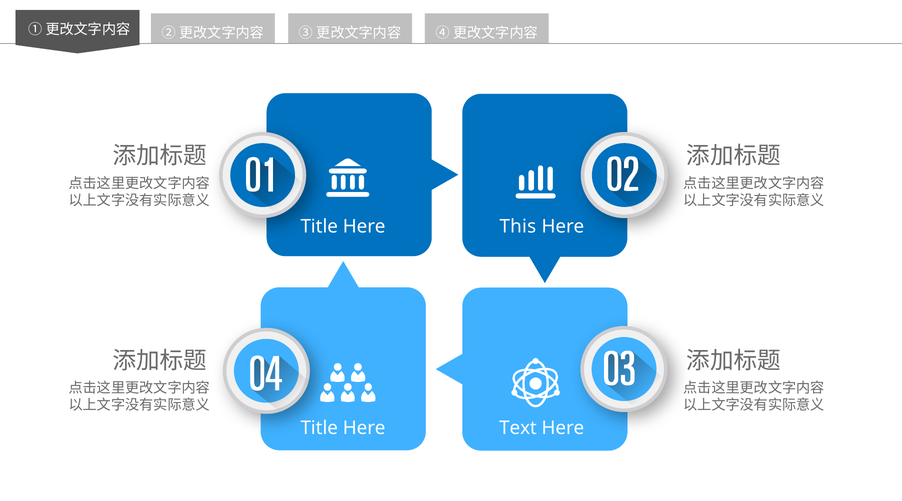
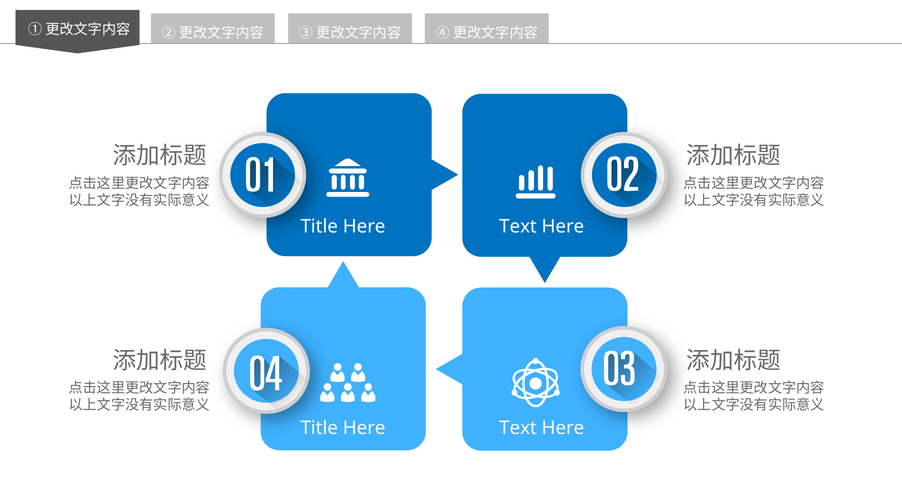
This at (518, 227): This -> Text
